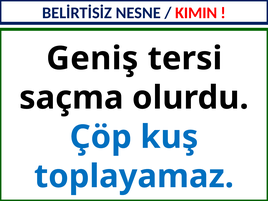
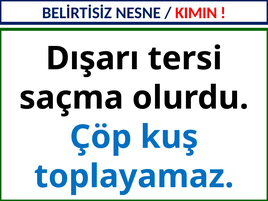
Geniş: Geniş -> Dışarı
